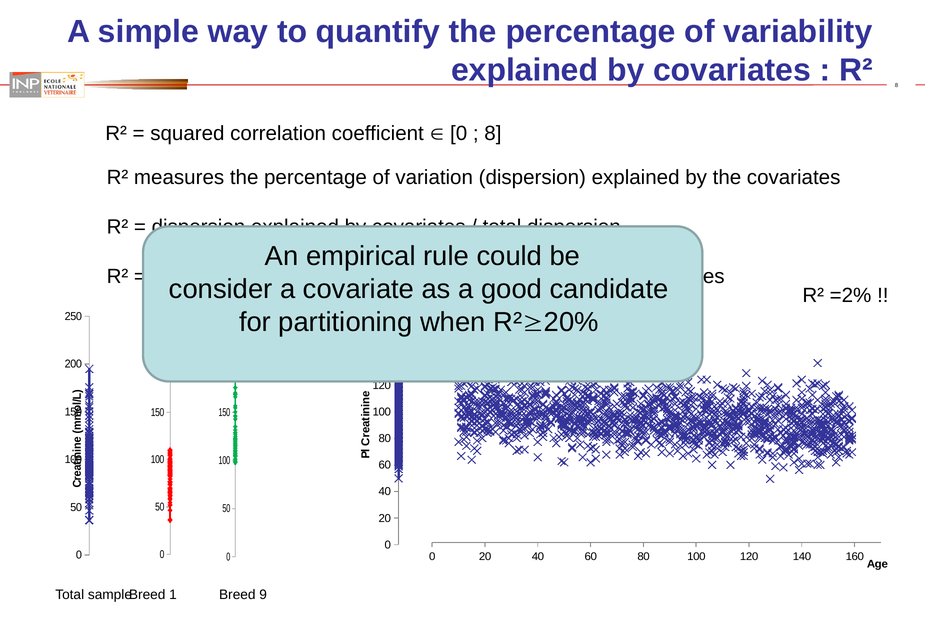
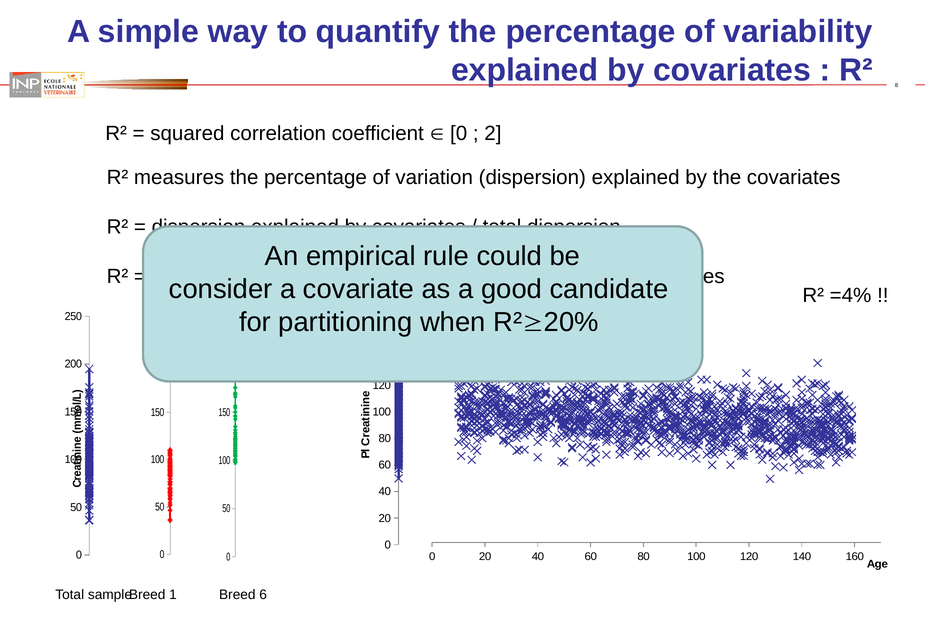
8 at (493, 133): 8 -> 2
=2%: =2% -> =4%
9: 9 -> 6
